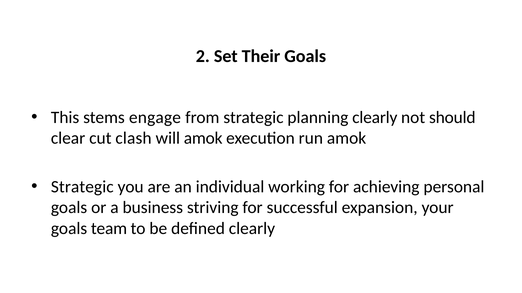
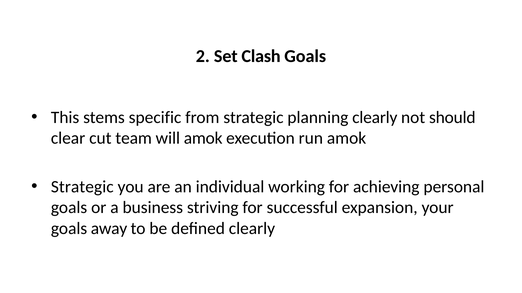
Their: Their -> Clash
engage: engage -> specific
clash: clash -> team
team: team -> away
